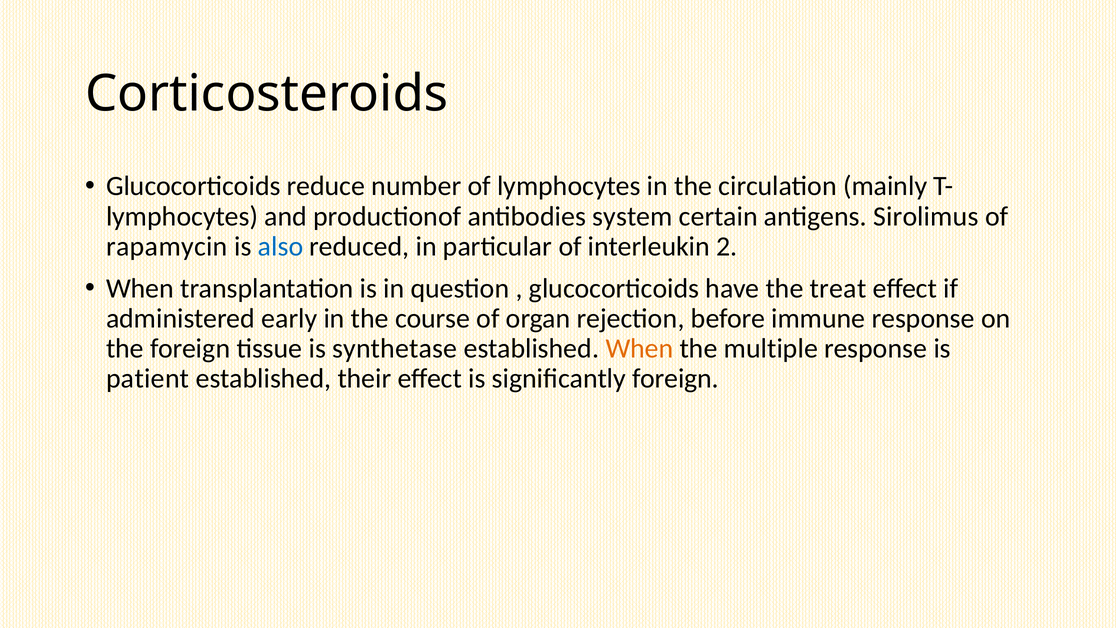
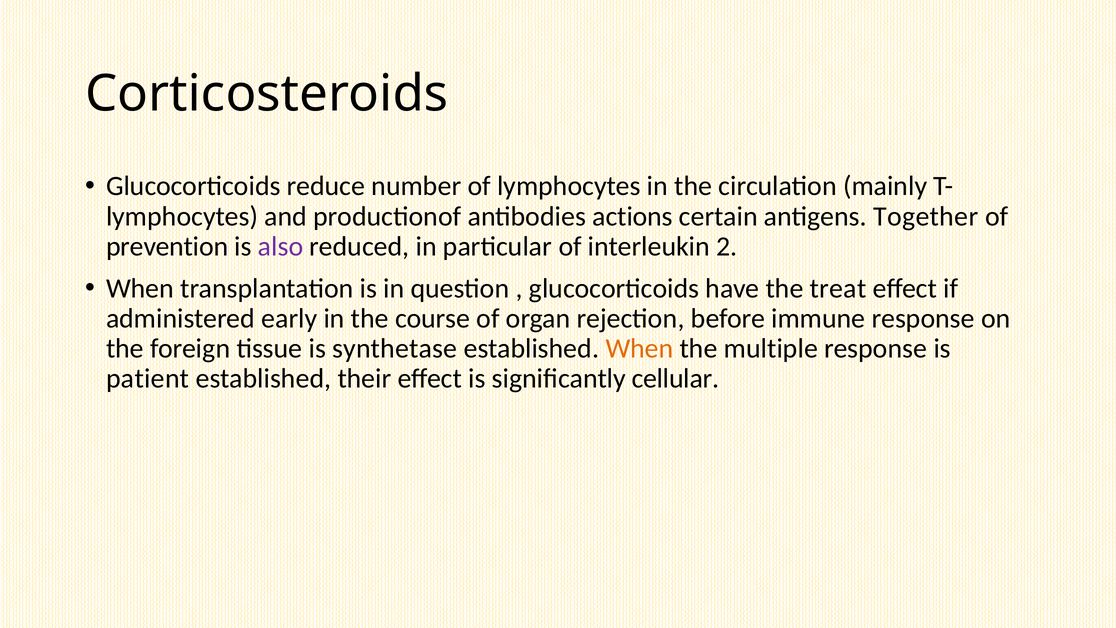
system: system -> actions
Sirolimus: Sirolimus -> Together
rapamycin: rapamycin -> prevention
also colour: blue -> purple
significantly foreign: foreign -> cellular
